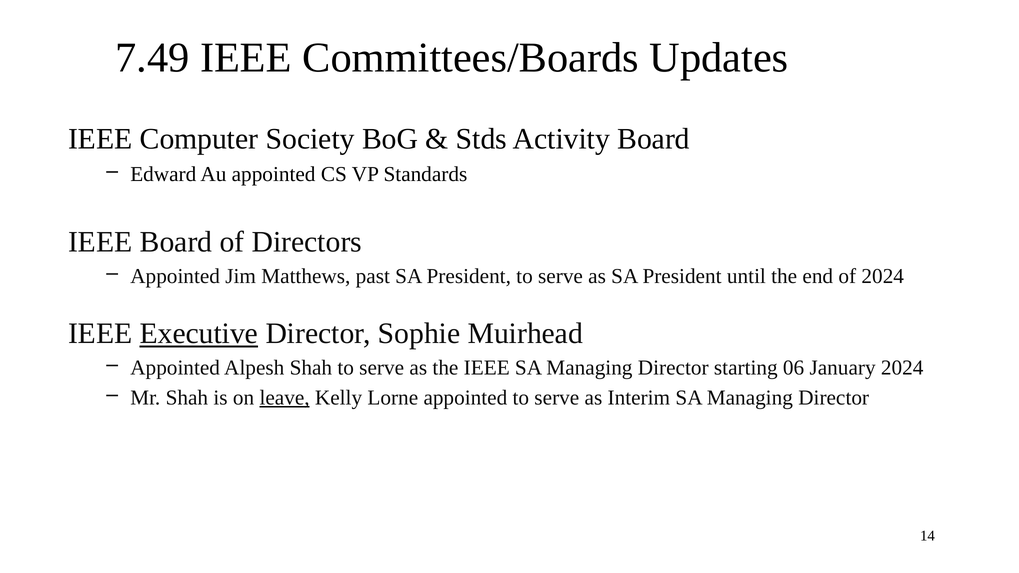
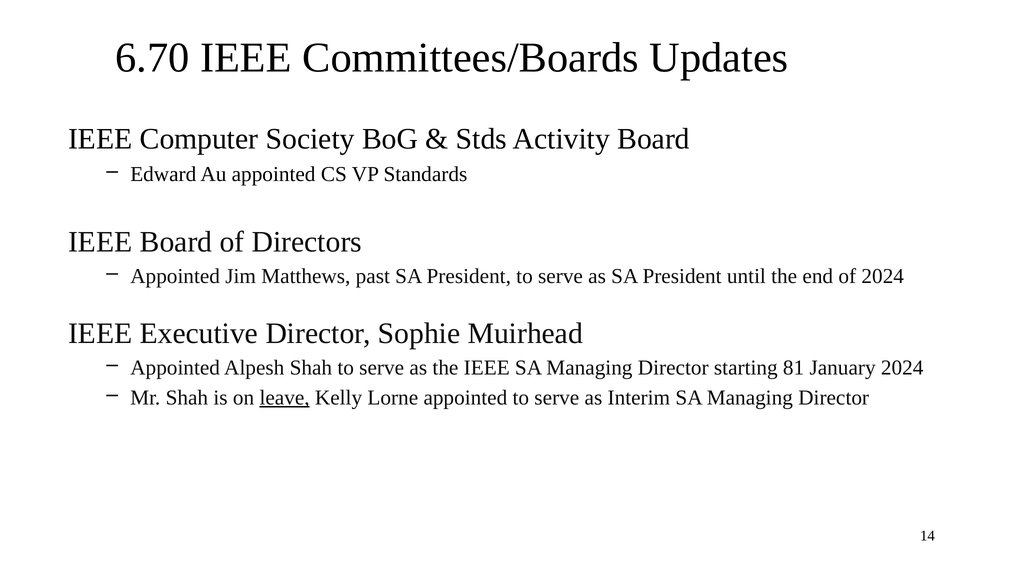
7.49: 7.49 -> 6.70
Executive underline: present -> none
06: 06 -> 81
